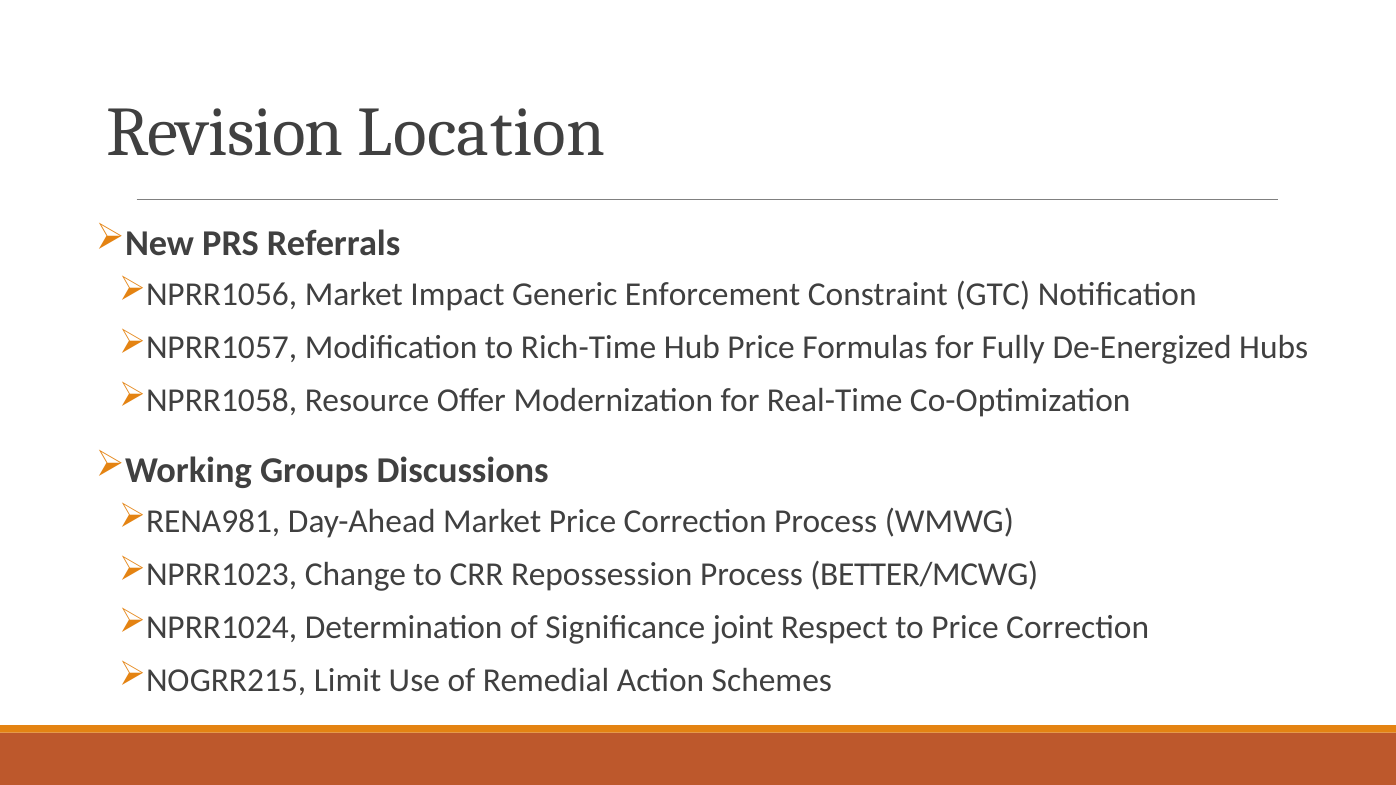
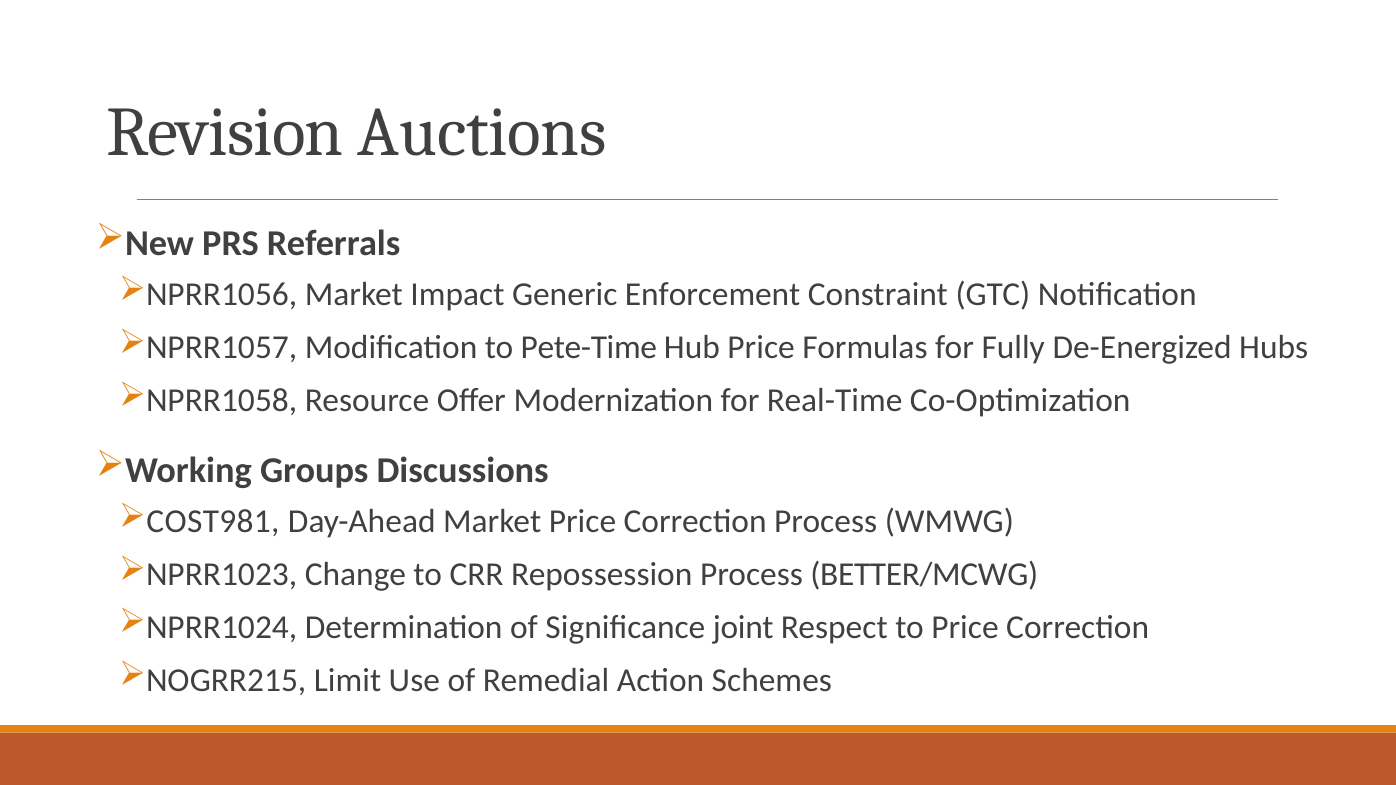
Location: Location -> Auctions
Rich-Time: Rich-Time -> Pete-Time
RENA981: RENA981 -> COST981
